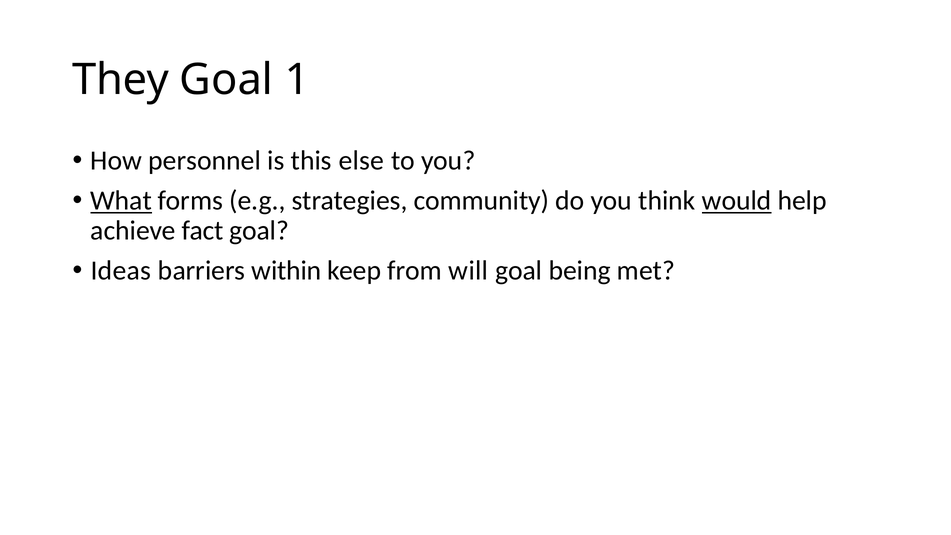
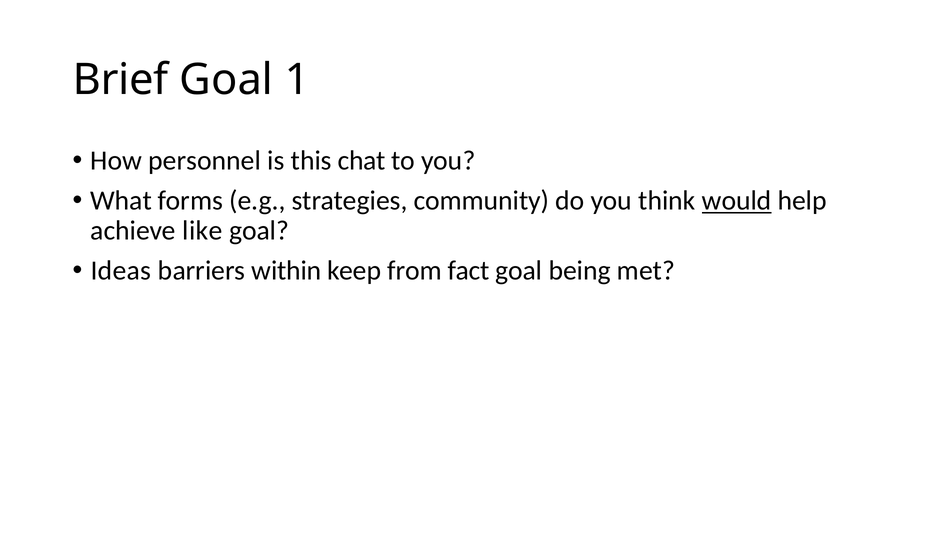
They: They -> Brief
else: else -> chat
What underline: present -> none
fact: fact -> like
will: will -> fact
